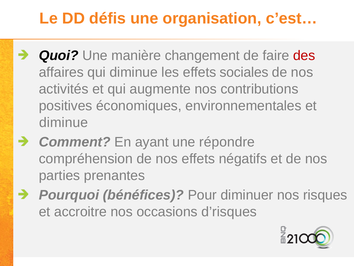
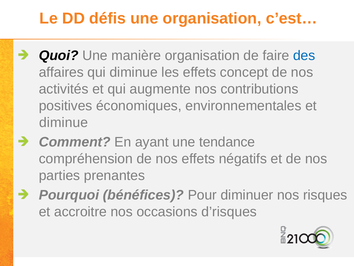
manière changement: changement -> organisation
des colour: red -> blue
sociales: sociales -> concept
répondre: répondre -> tendance
